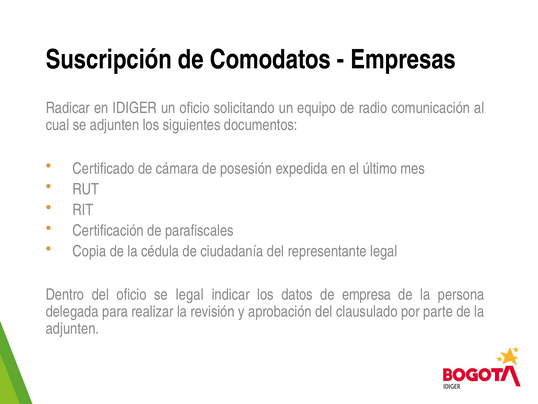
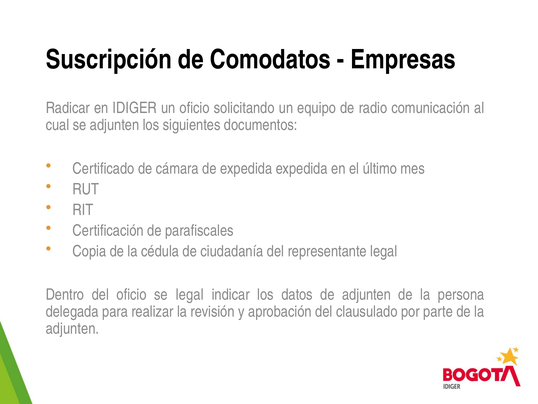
de posesión: posesión -> expedida
de empresa: empresa -> adjunten
